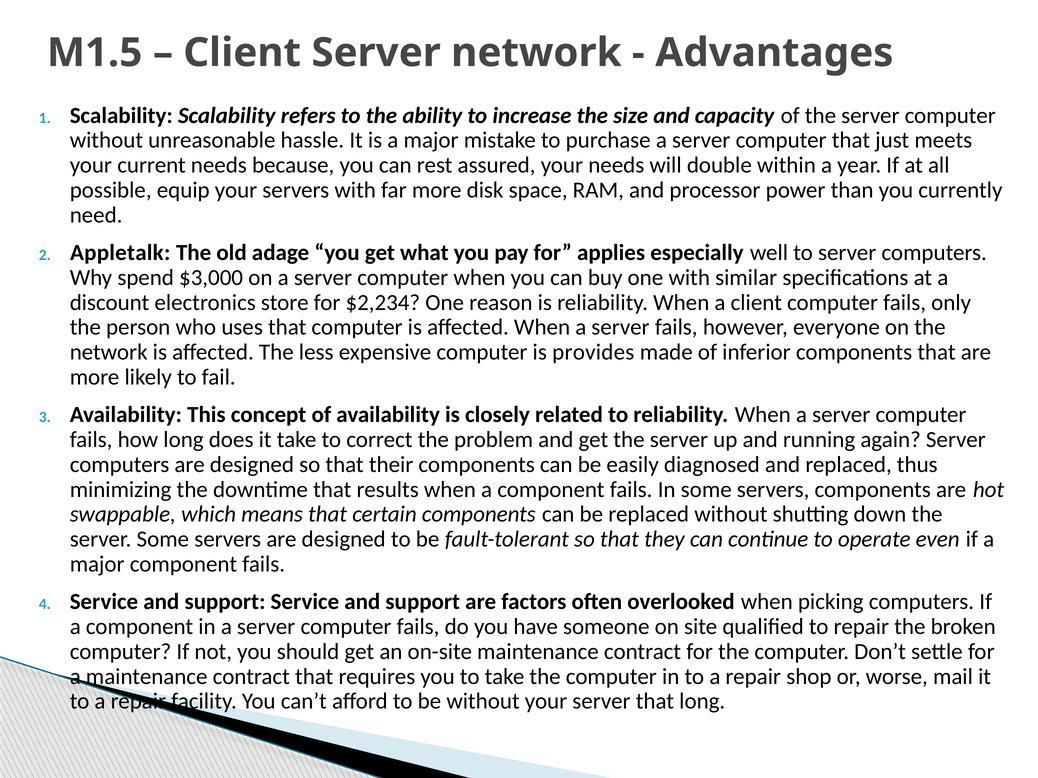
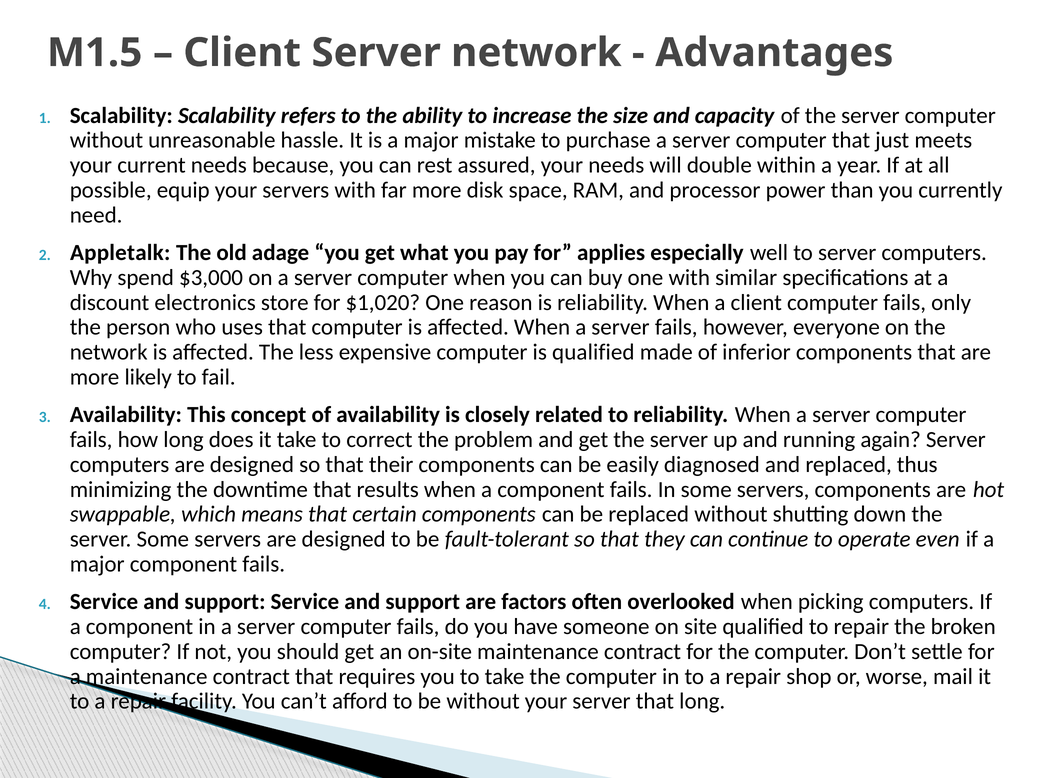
$2,234: $2,234 -> $1,020
is provides: provides -> qualified
